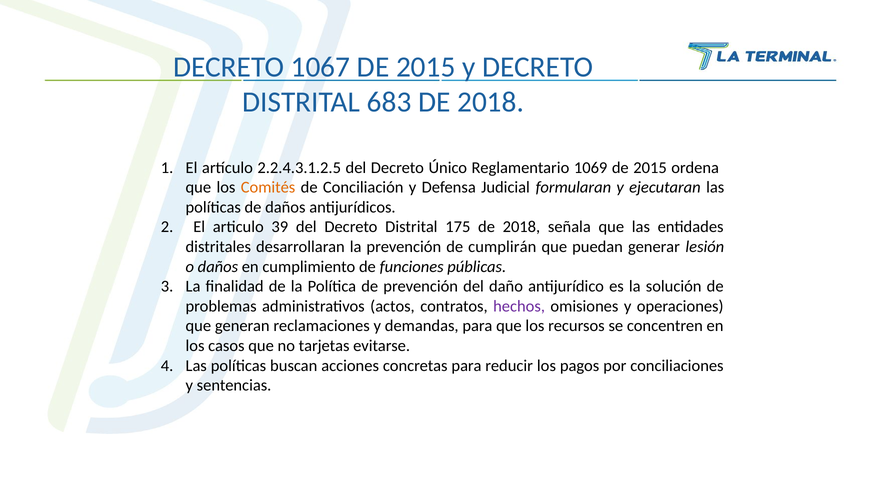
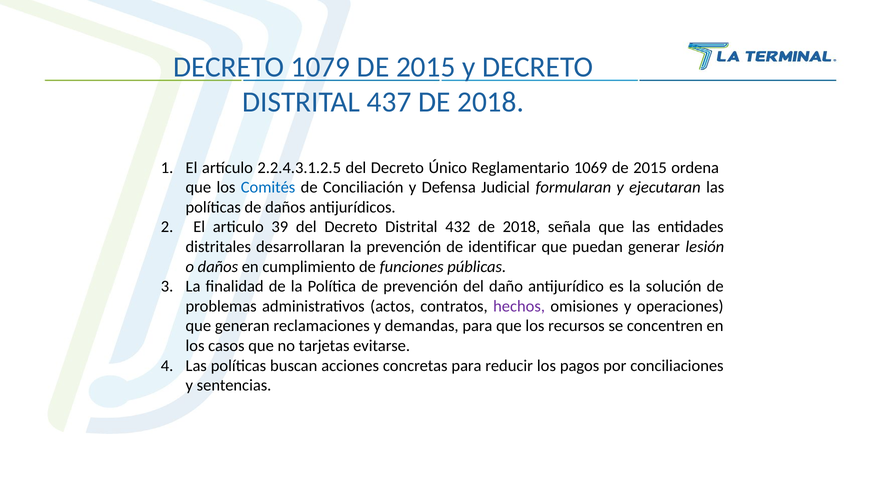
1067: 1067 -> 1079
683: 683 -> 437
Comités colour: orange -> blue
175: 175 -> 432
cumplirán: cumplirán -> identificar
